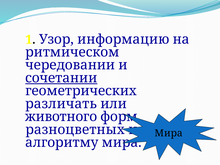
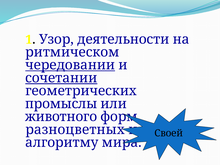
информацию: информацию -> деятельности
чередовании underline: none -> present
различать: различать -> промыслы
Мира at (169, 133): Мира -> Своей
